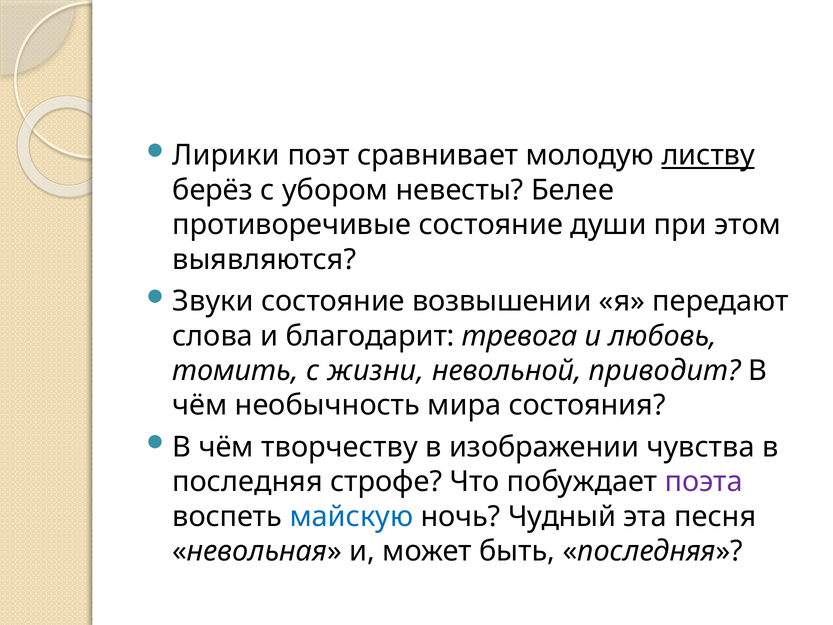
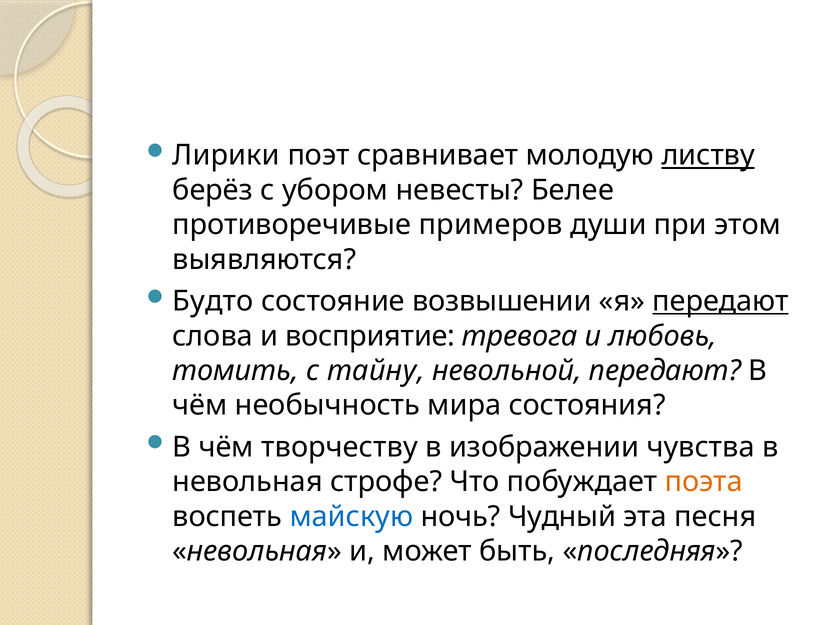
противоречивые состояние: состояние -> примеров
Звуки: Звуки -> Будто
передают at (721, 301) underline: none -> present
благодарит: благодарит -> восприятие
жизни: жизни -> тайну
невольной приводит: приводит -> передают
последняя at (248, 482): последняя -> невольная
поэта colour: purple -> orange
